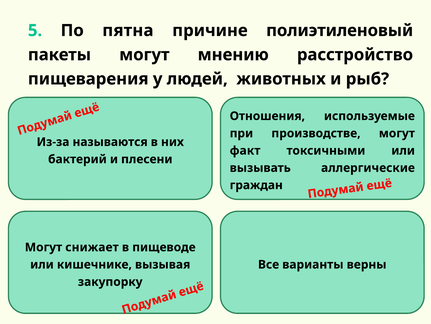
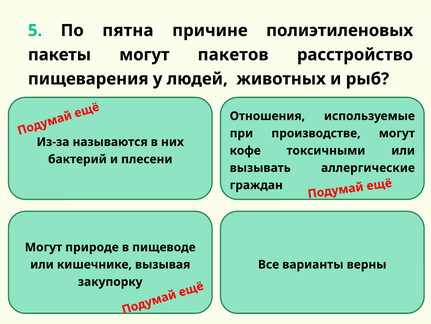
полиэтиленовый: полиэтиленовый -> полиэтиленовых
мнению: мнению -> пакетов
факт: факт -> кофе
снижает: снижает -> природе
